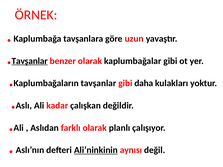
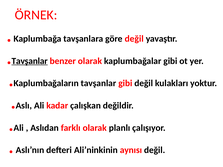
göre uzun: uzun -> değil
gibi daha: daha -> değil
Ali’ninkinin underline: present -> none
